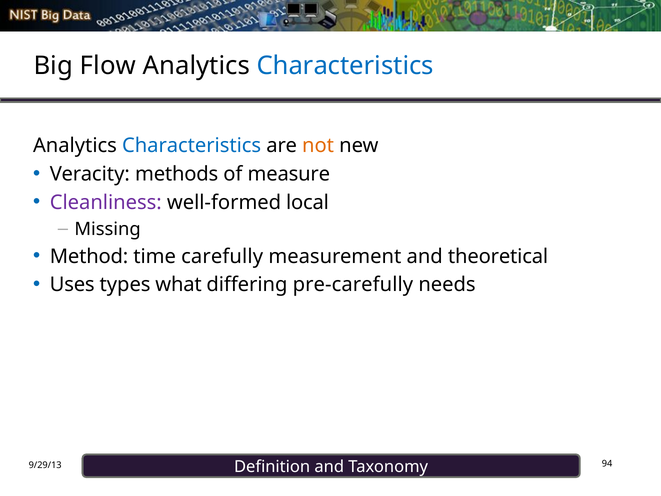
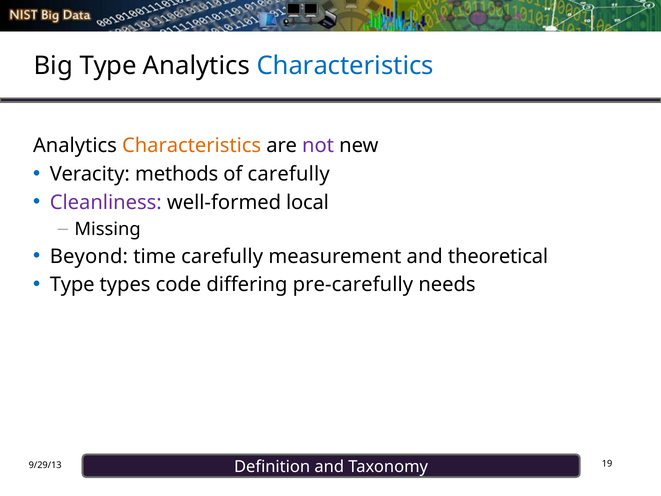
Big Flow: Flow -> Type
Characteristics at (192, 146) colour: blue -> orange
not colour: orange -> purple
of measure: measure -> carefully
Method: Method -> Beyond
Uses at (72, 284): Uses -> Type
what: what -> code
94: 94 -> 19
